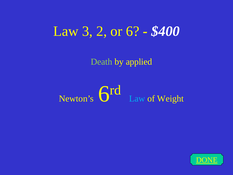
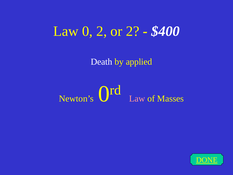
Law 3: 3 -> 0
or 6: 6 -> 2
Death colour: light green -> white
Newton’s 6: 6 -> 0
Law at (137, 98) colour: light blue -> pink
Weight: Weight -> Masses
